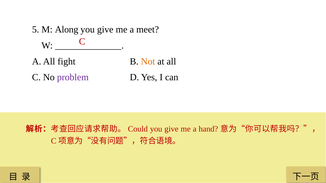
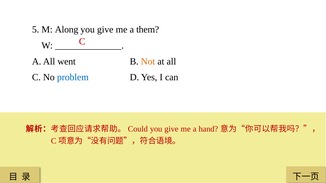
meet: meet -> them
fight: fight -> went
problem colour: purple -> blue
